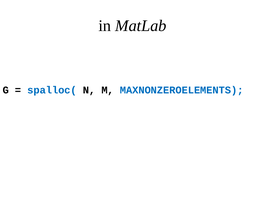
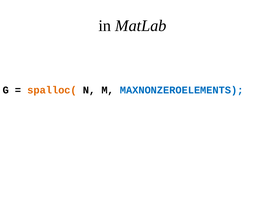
spalloc( colour: blue -> orange
